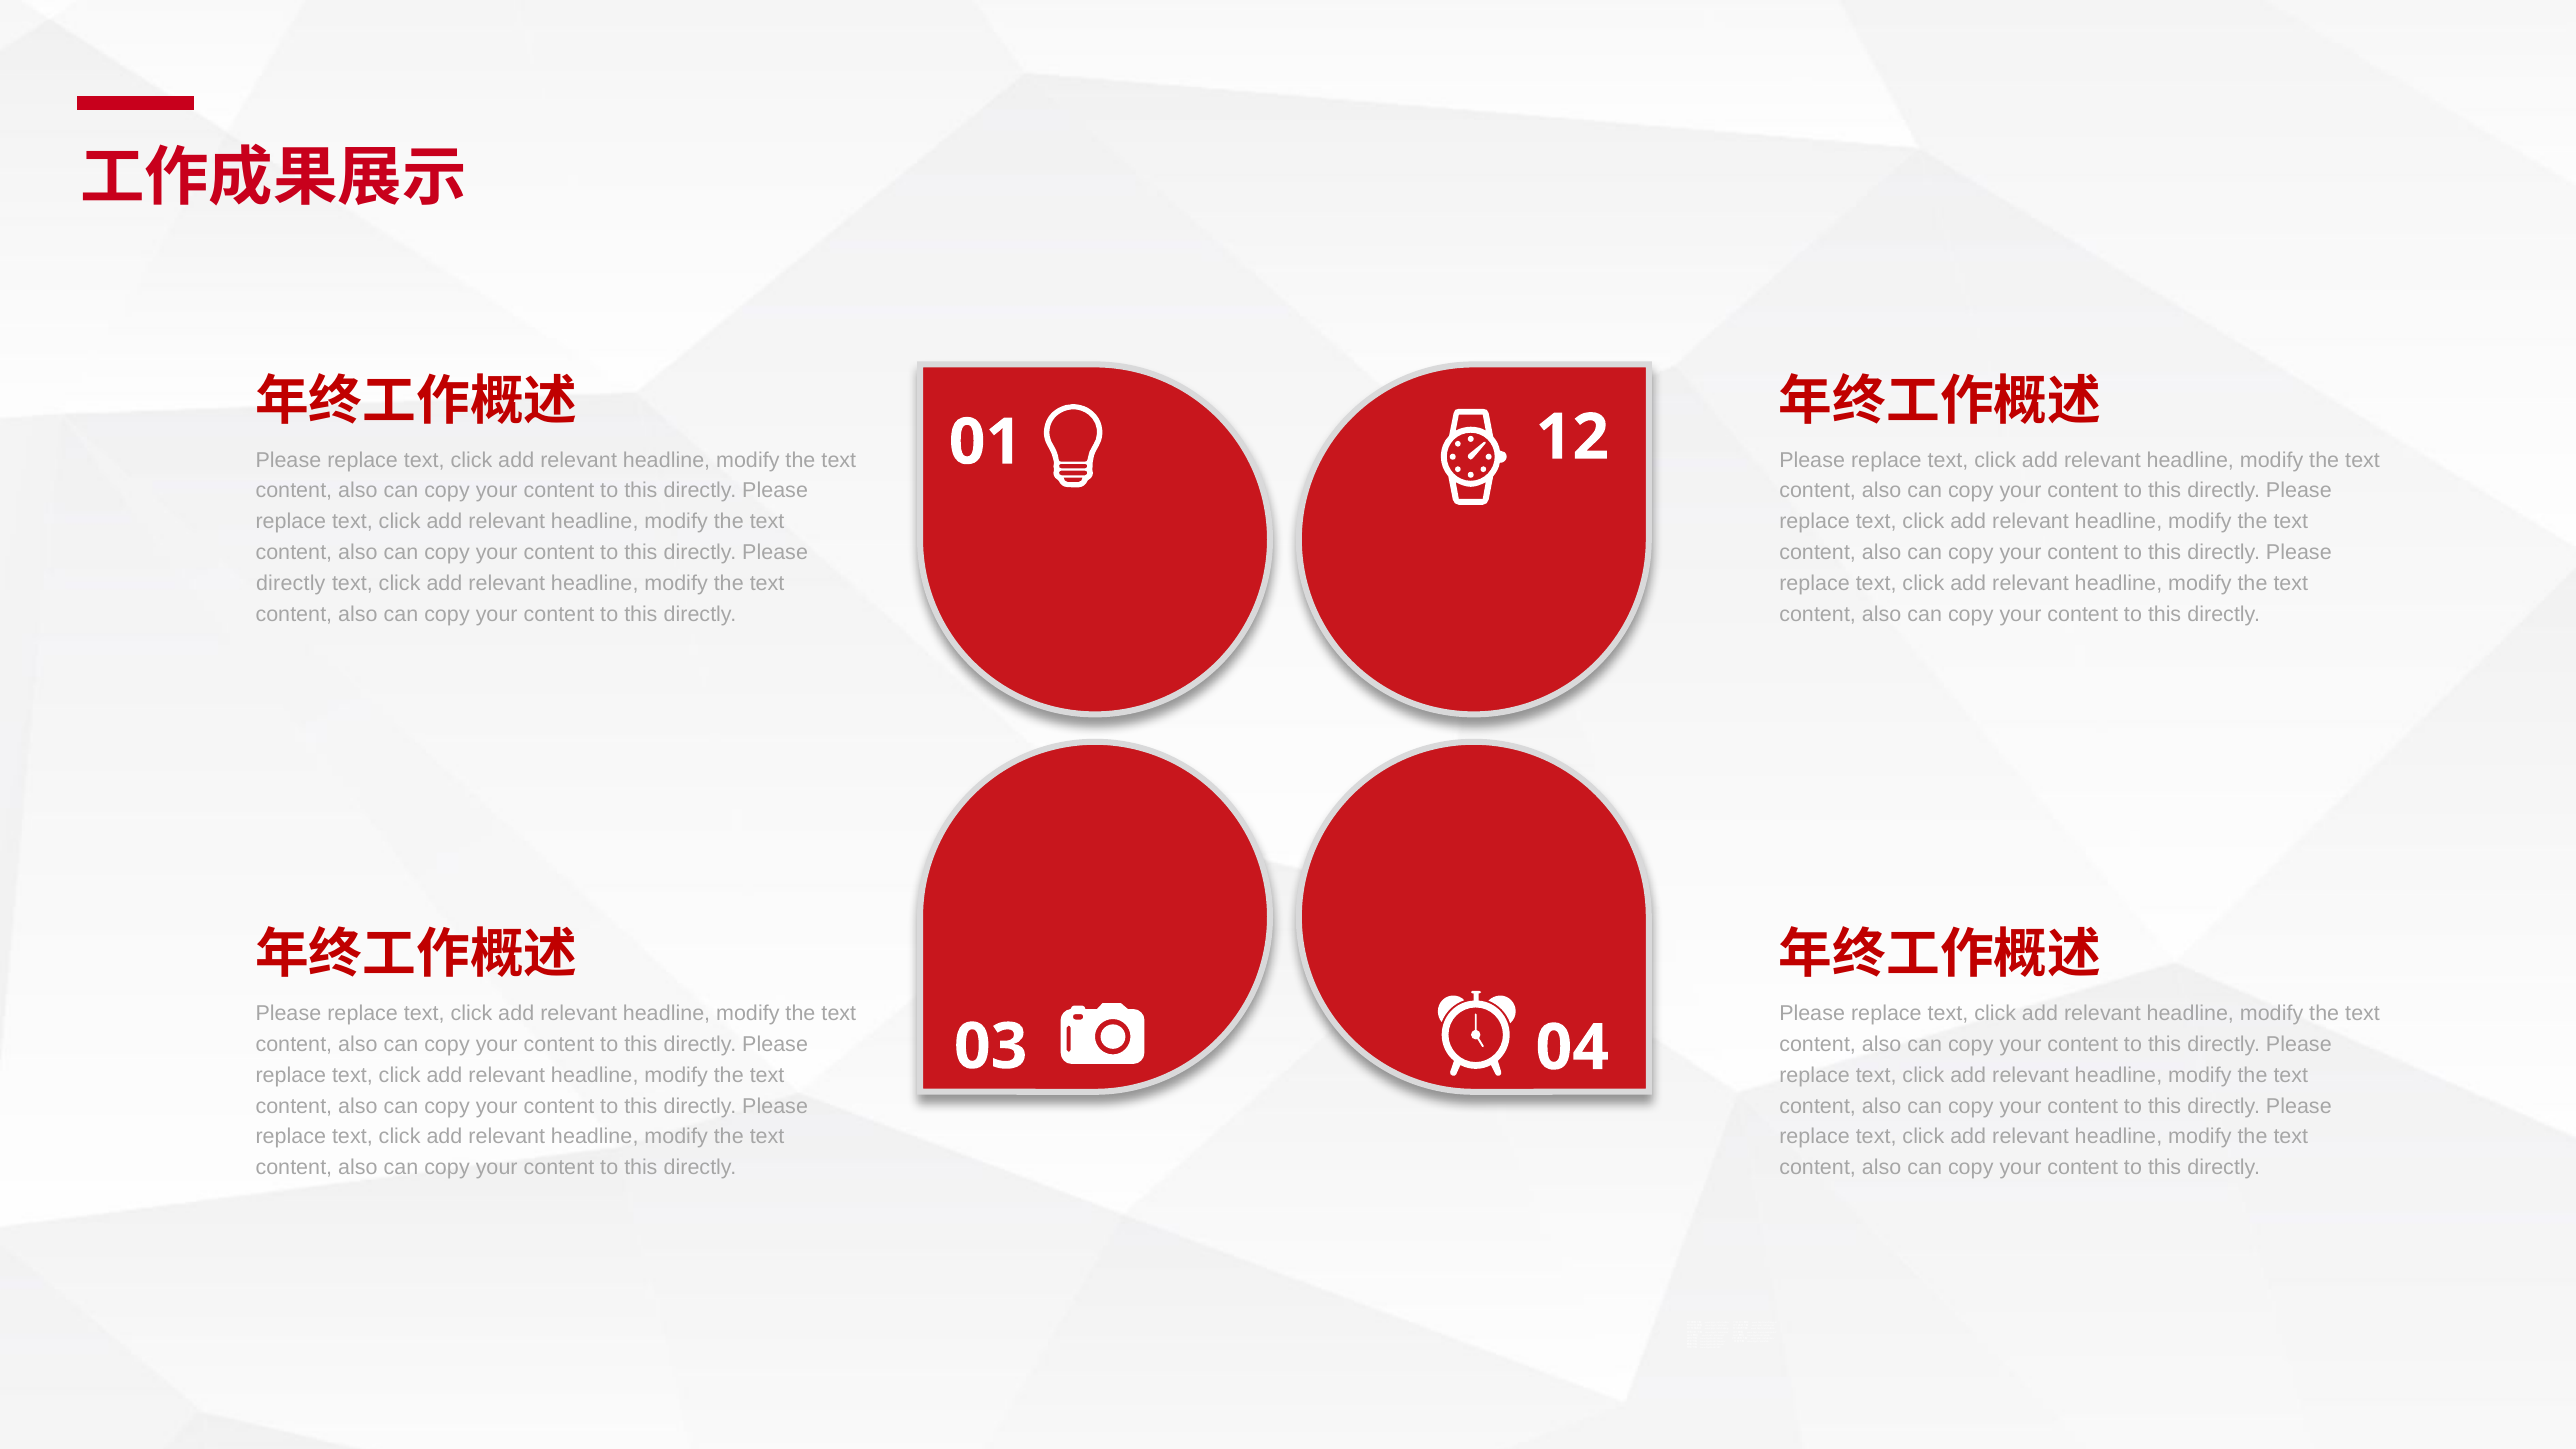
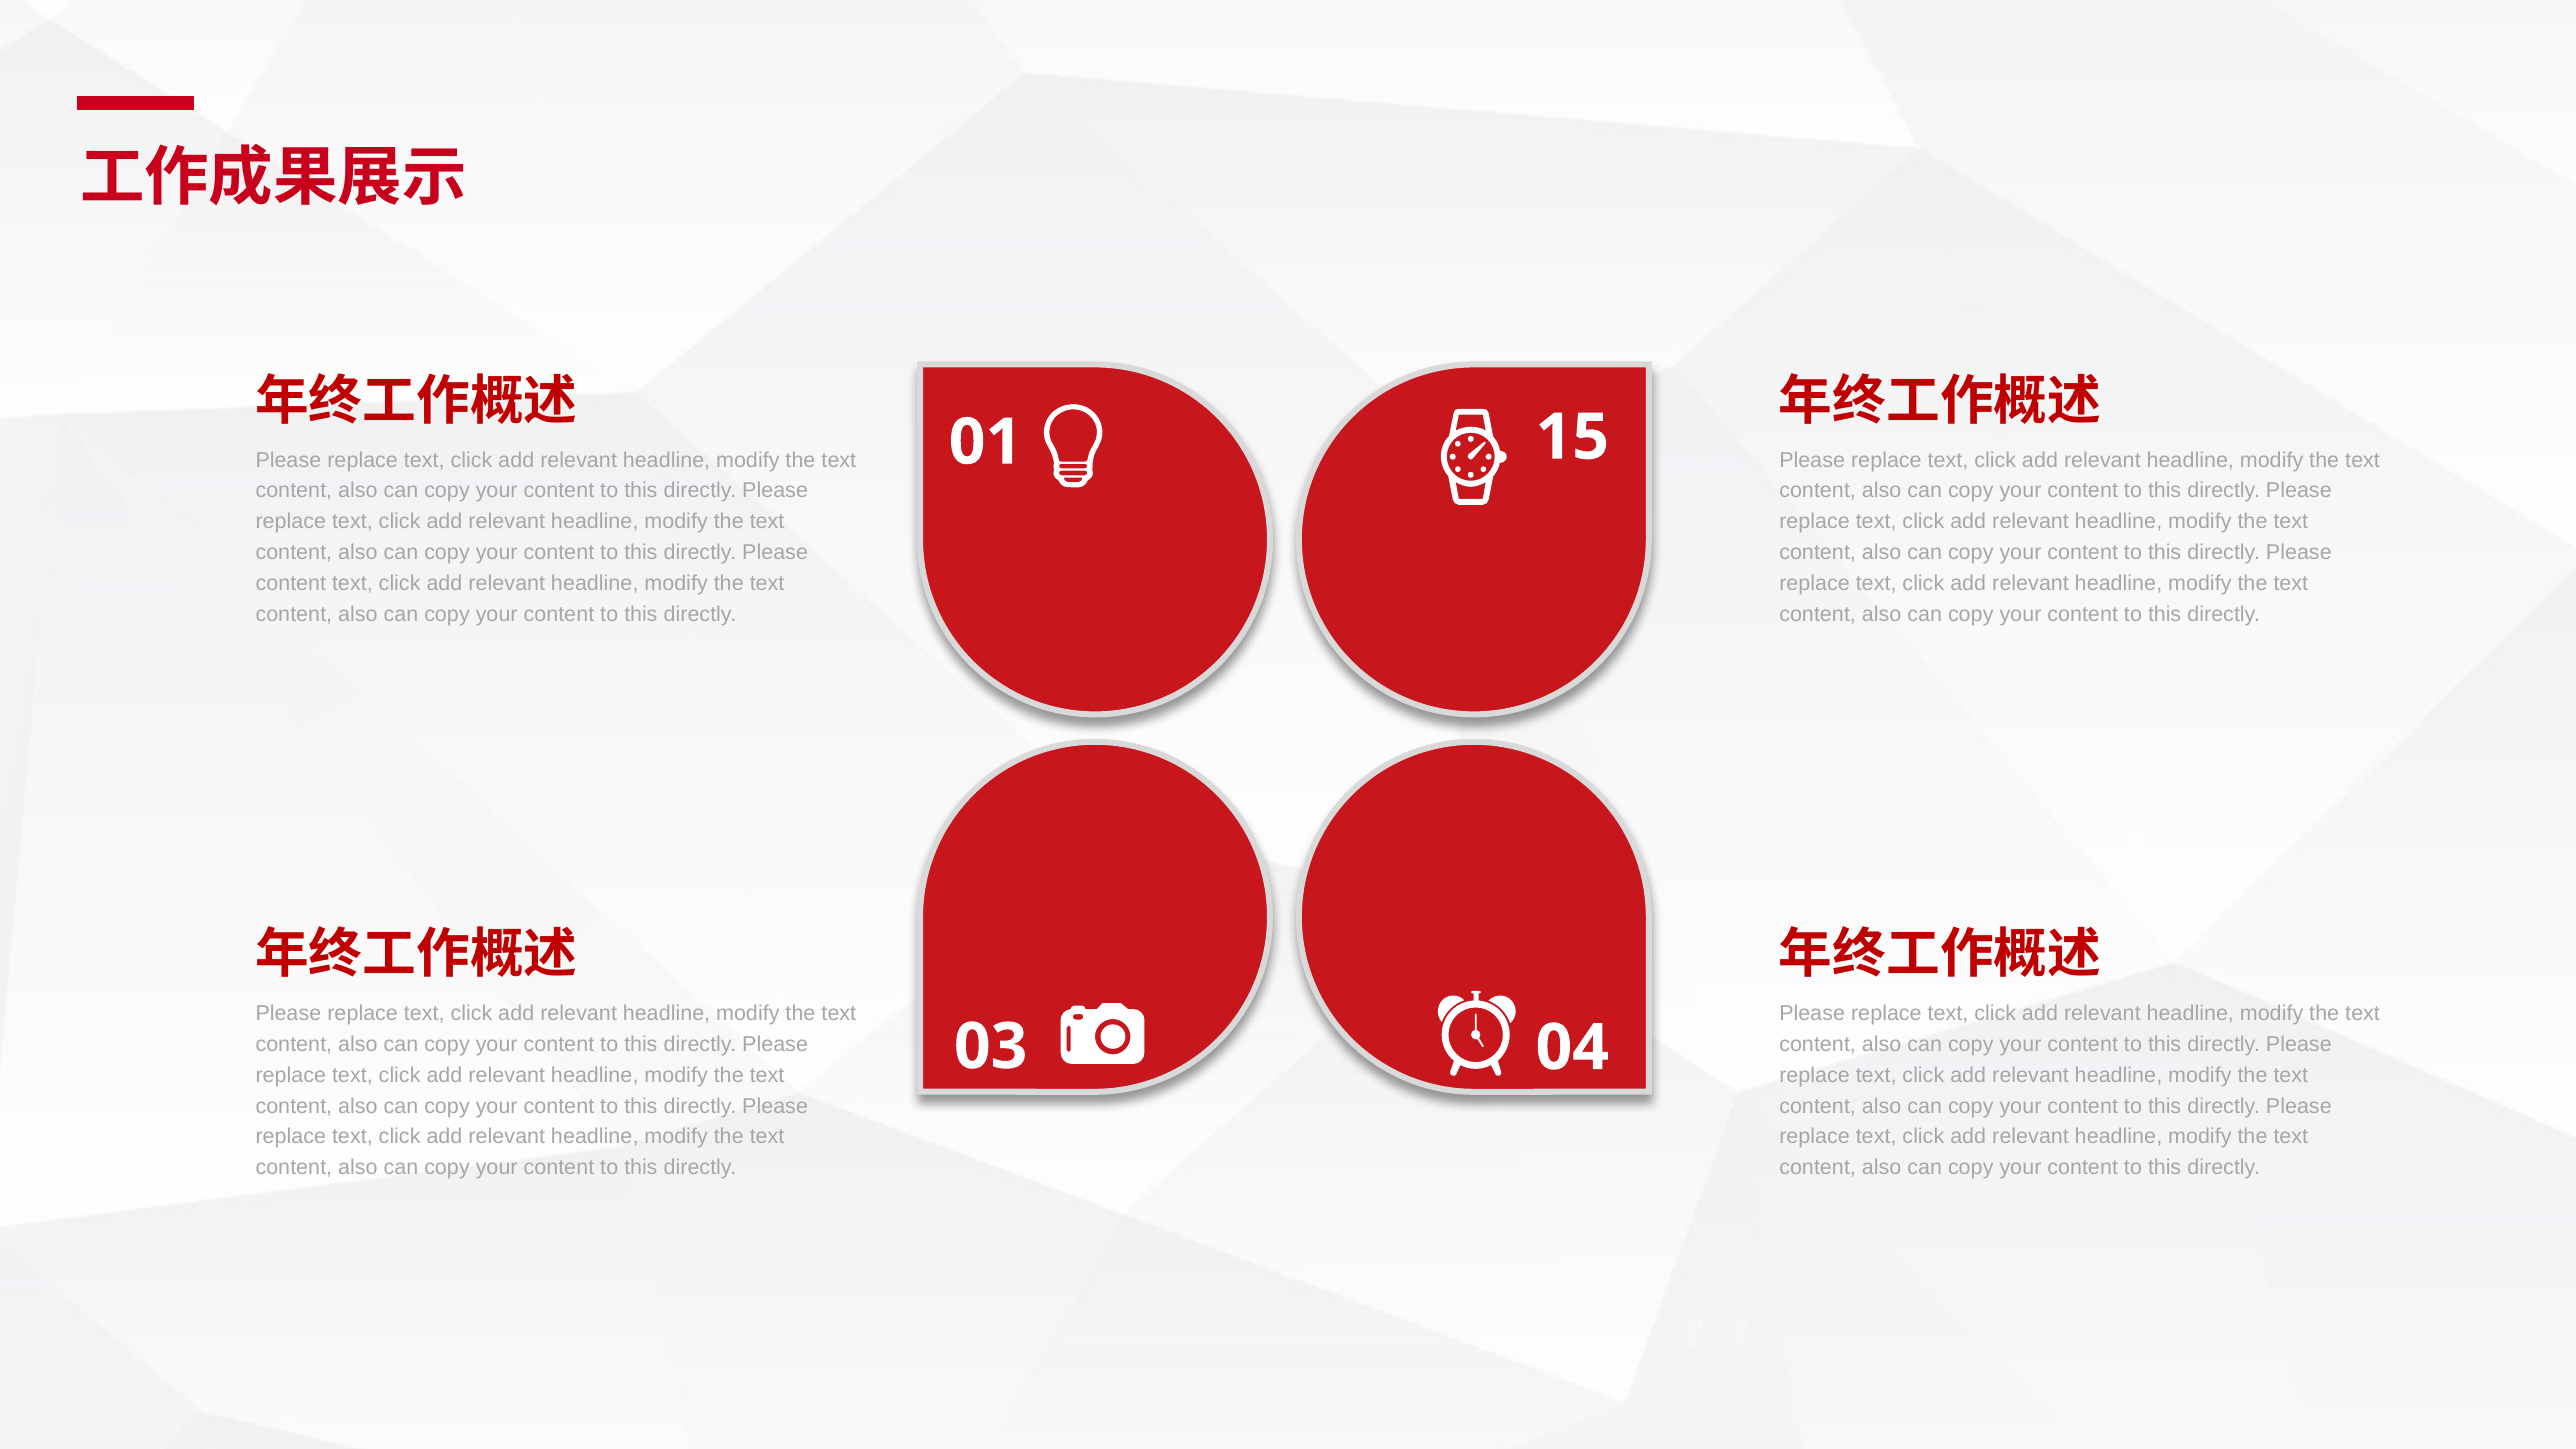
12: 12 -> 15
directly at (291, 583): directly -> content
